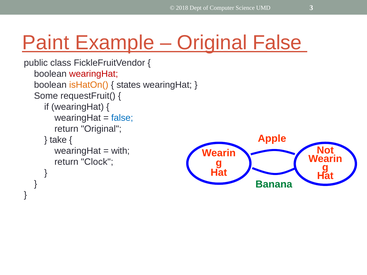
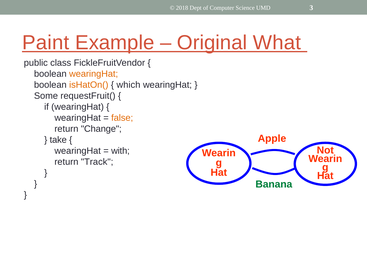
Original False: False -> What
wearingHat at (94, 74) colour: red -> orange
states: states -> which
false at (122, 118) colour: blue -> orange
return Original: Original -> Change
Clock: Clock -> Track
